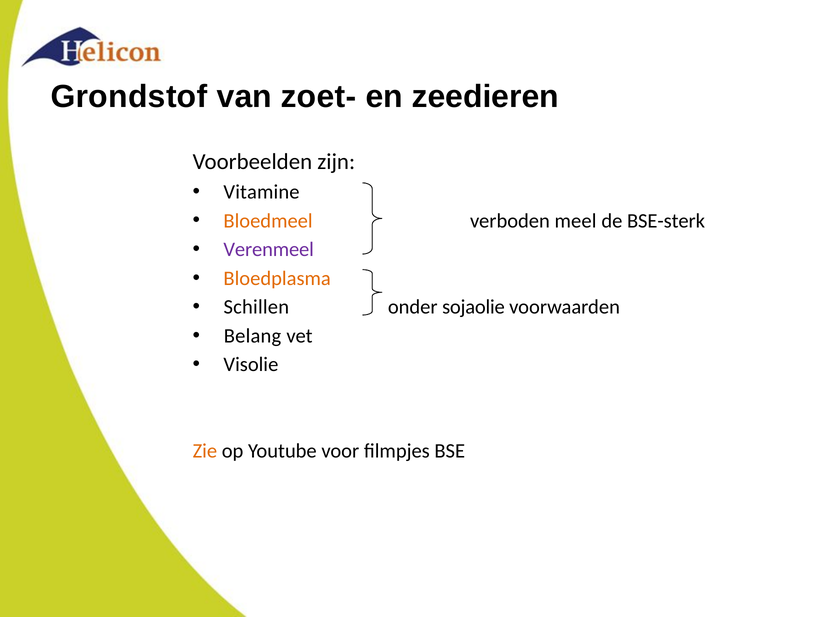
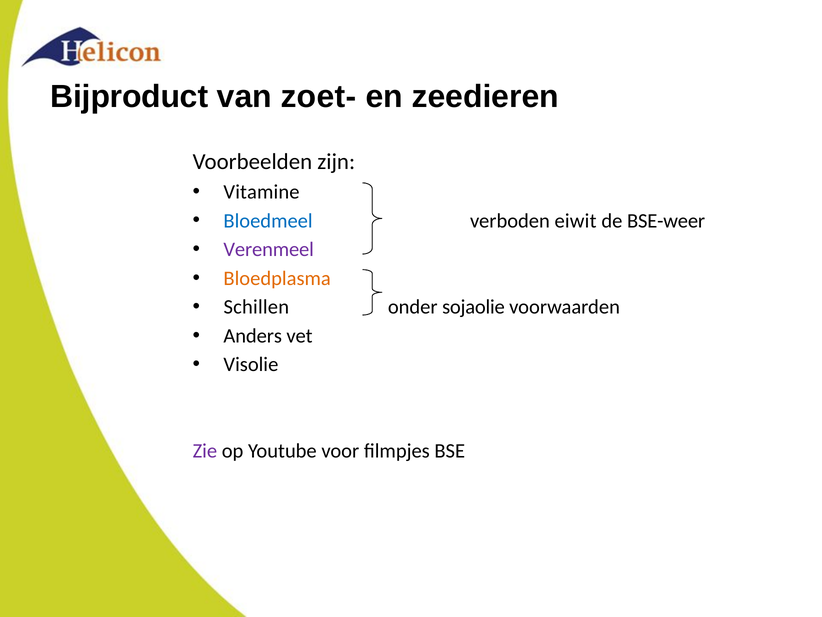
Grondstof: Grondstof -> Bijproduct
Bloedmeel colour: orange -> blue
meel: meel -> eiwit
BSE-sterk: BSE-sterk -> BSE-weer
Belang: Belang -> Anders
Zie colour: orange -> purple
